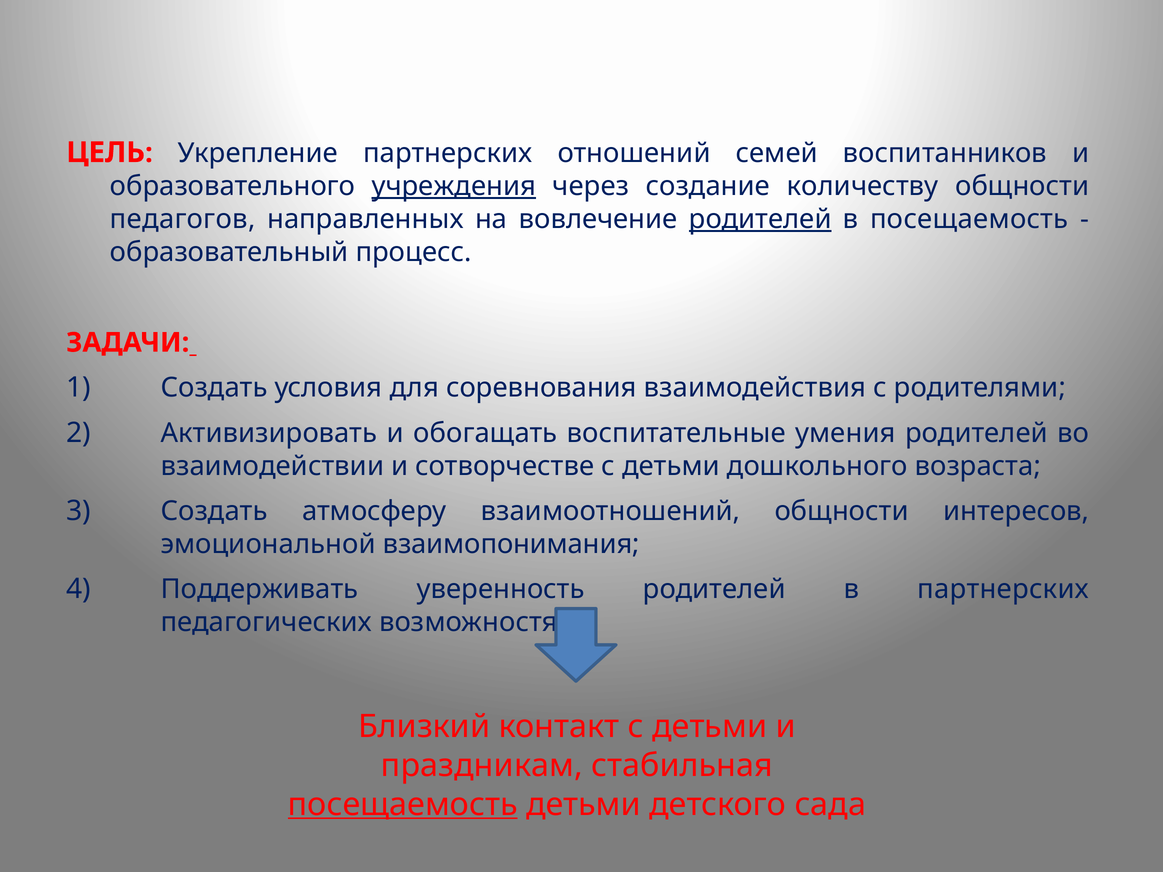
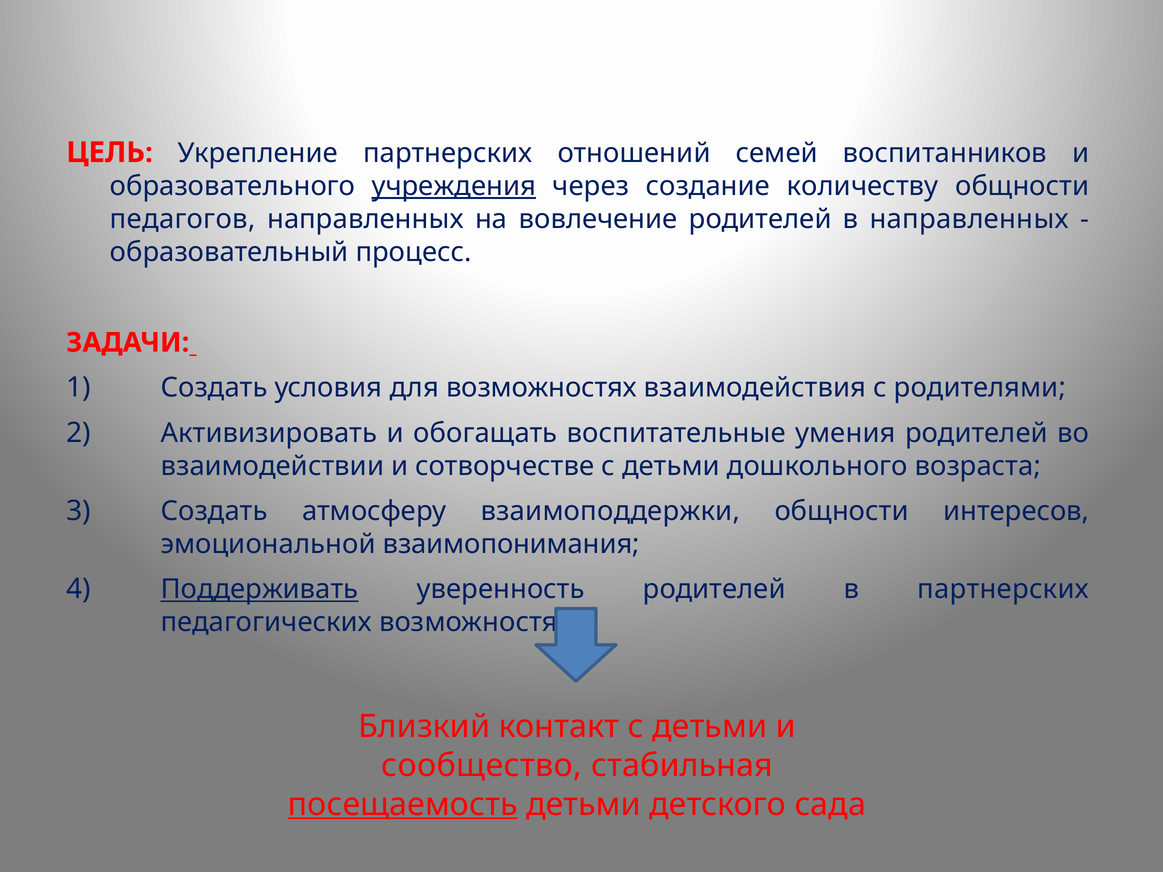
родителей at (760, 219) underline: present -> none
в посещаемость: посещаемость -> направленных
для соревнования: соревнования -> возможностях
взаимоотношений: взаимоотношений -> взаимоподдержки
Поддерживать underline: none -> present
праздникам: праздникам -> сообщество
